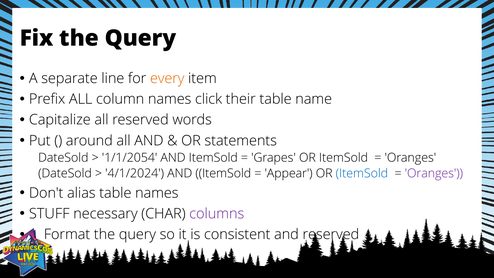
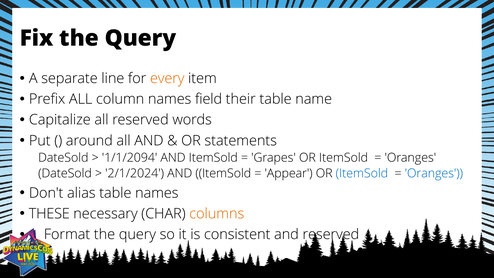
click: click -> field
1/1/2054: 1/1/2054 -> 1/1/2094
4/1/2024: 4/1/2024 -> 2/1/2024
Oranges at (434, 173) colour: purple -> blue
STUFF: STUFF -> THESE
columns colour: purple -> orange
